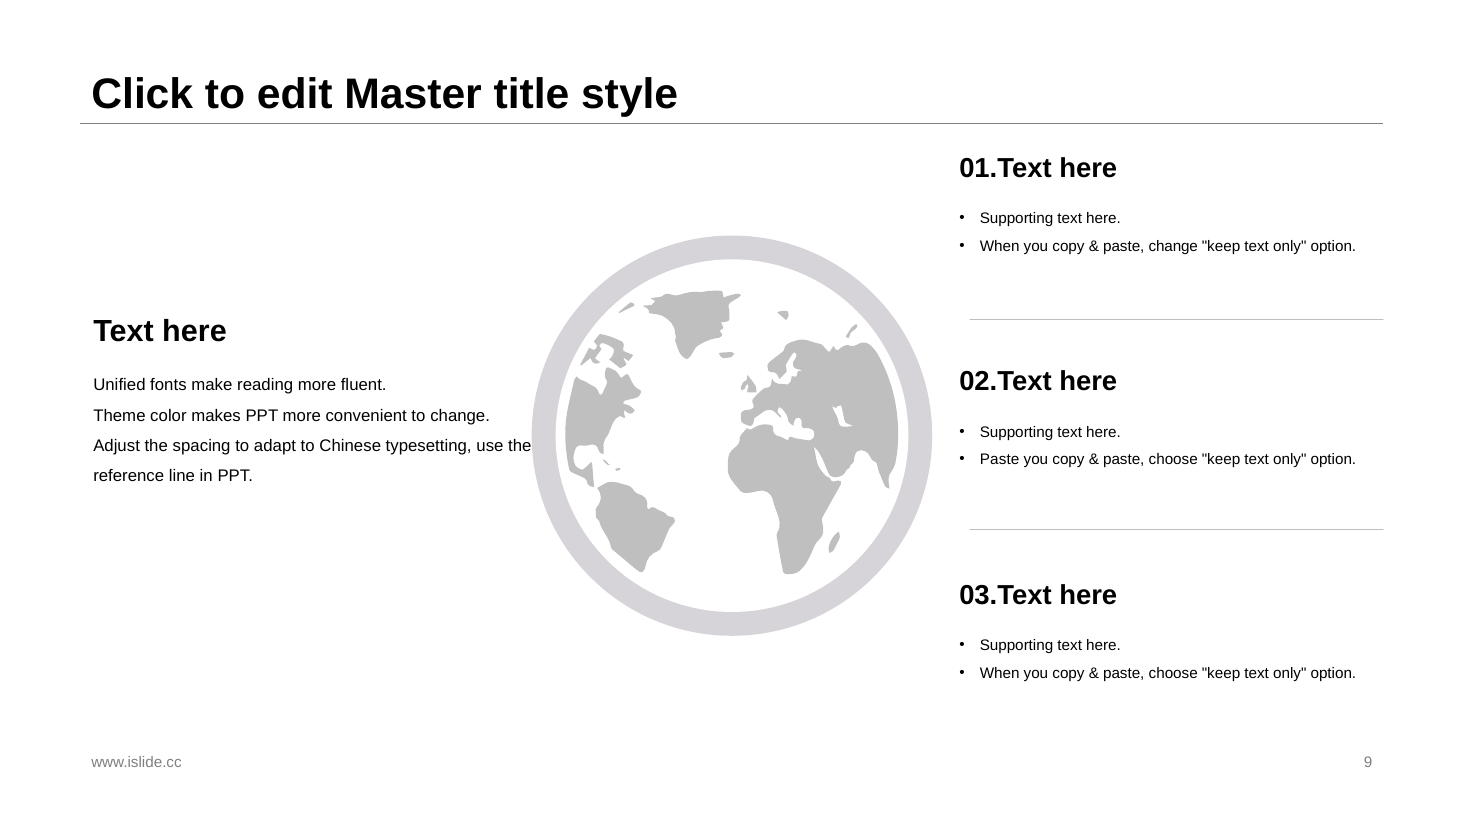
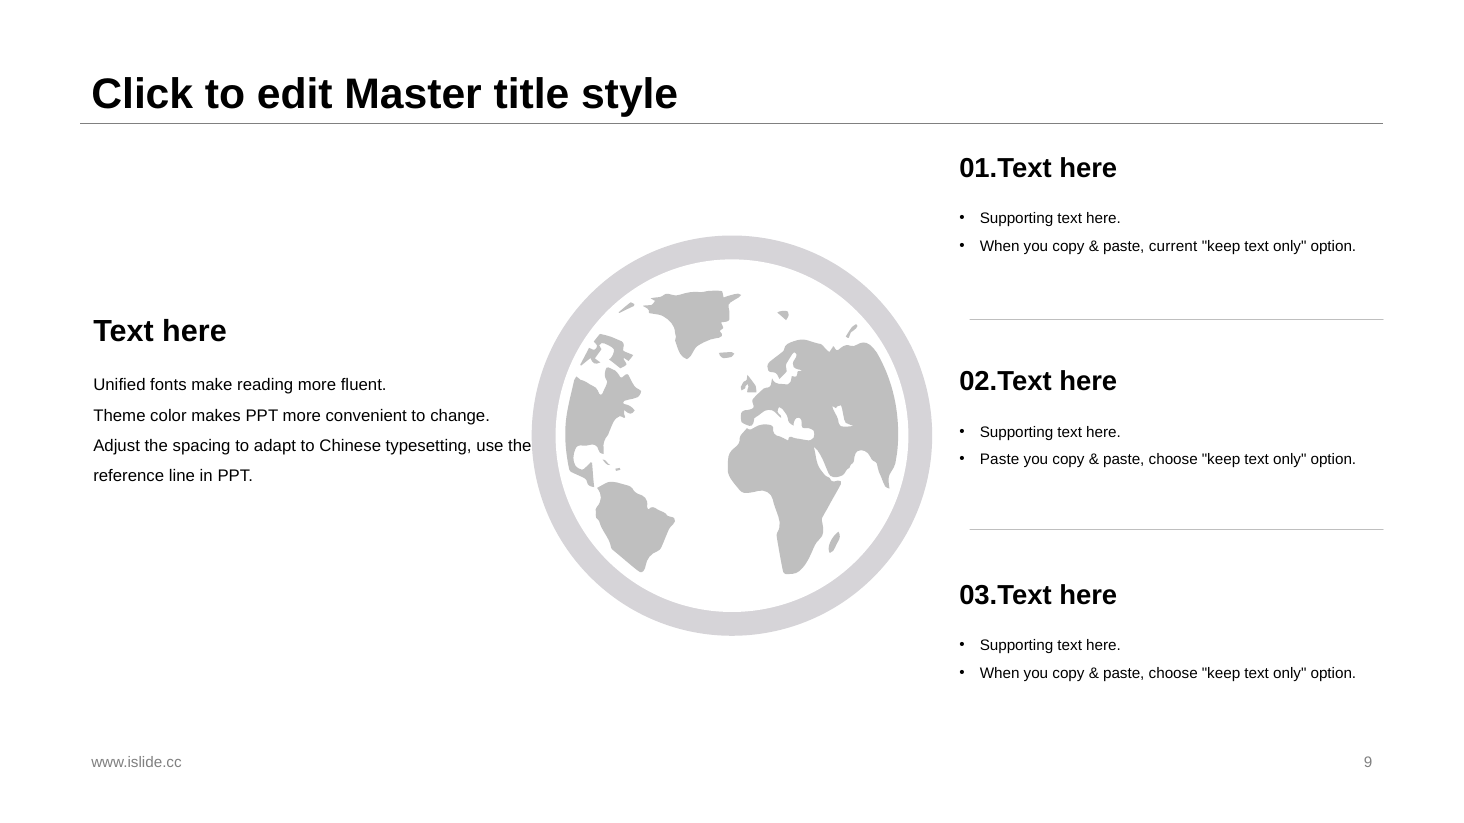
paste change: change -> current
